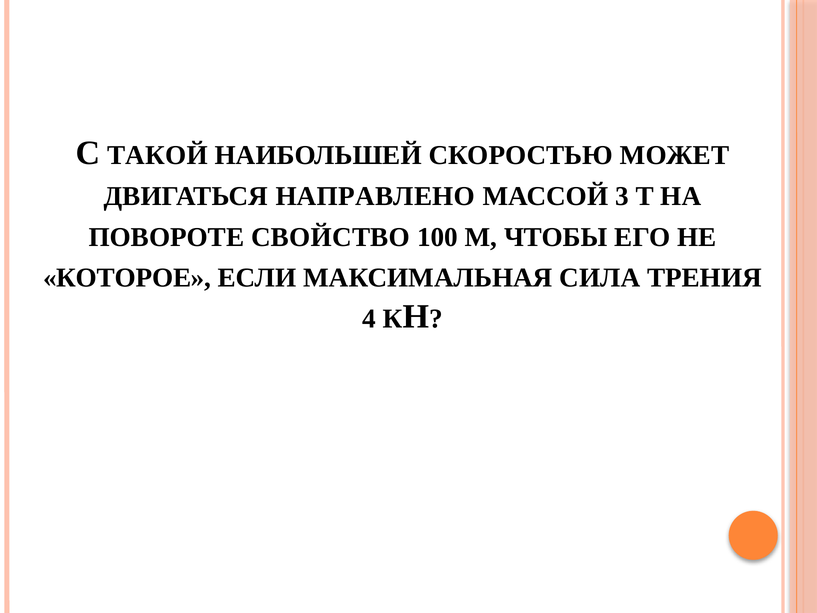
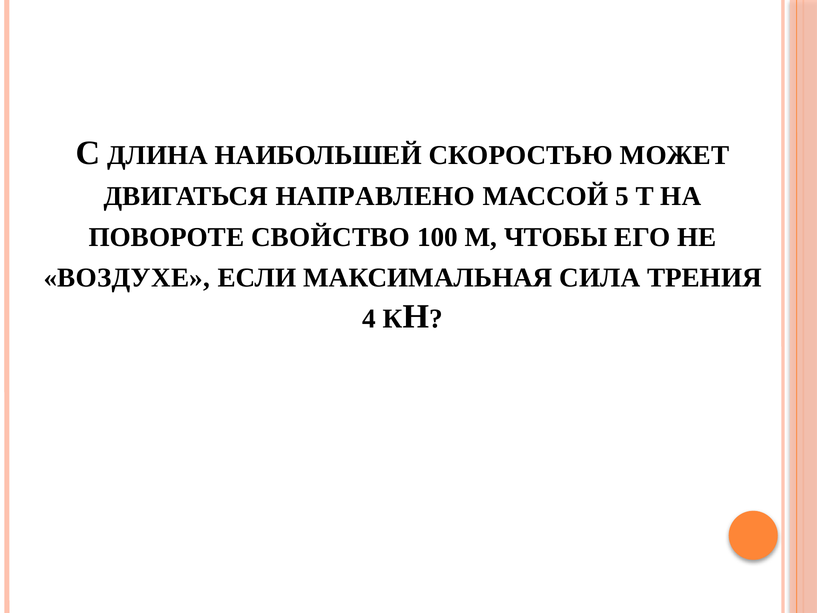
ТАКОЙ: ТАКОЙ -> ДЛИНА
3: 3 -> 5
КОТОРОЕ: КОТОРОЕ -> ВОЗДУХЕ
